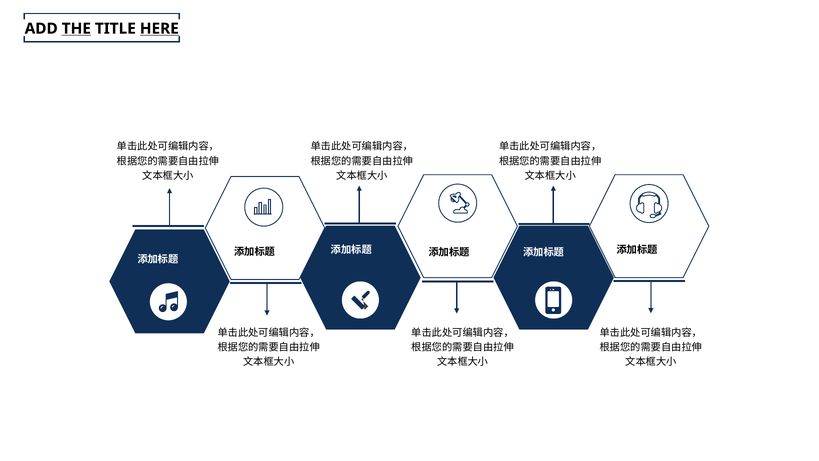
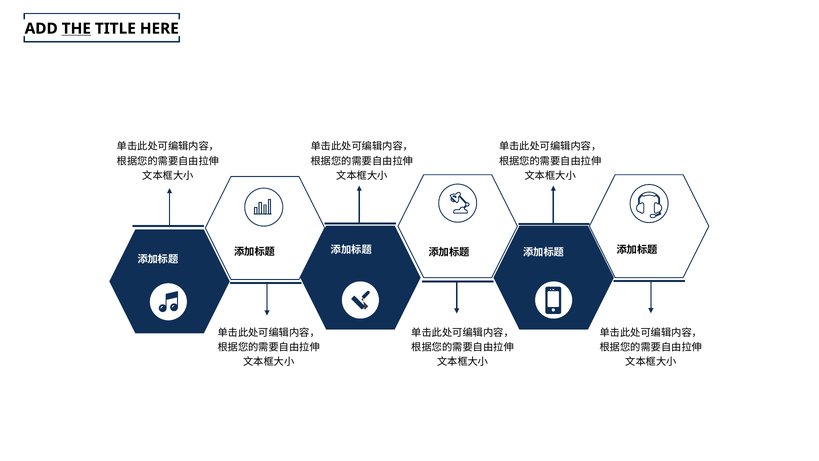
HERE underline: present -> none
